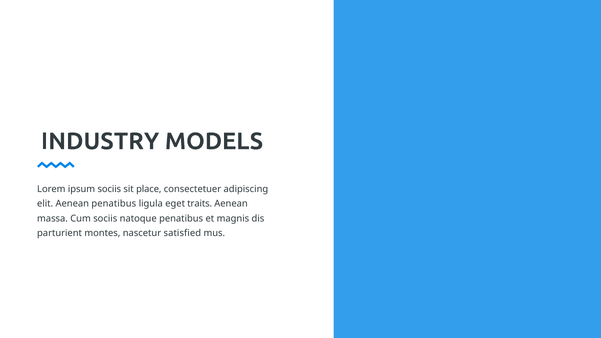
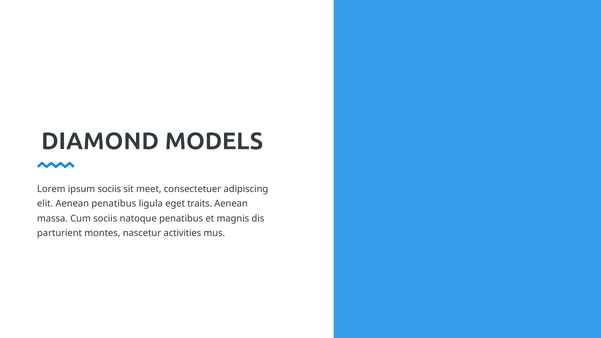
INDUSTRY: INDUSTRY -> DIAMOND
place: place -> meet
satisfied: satisfied -> activities
